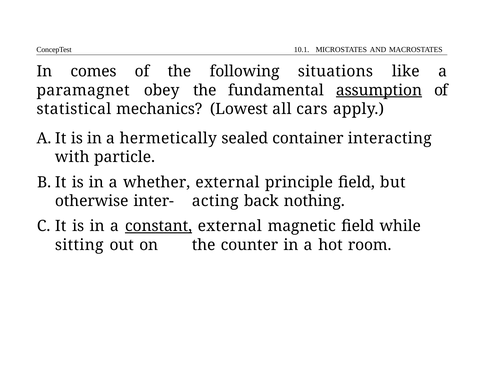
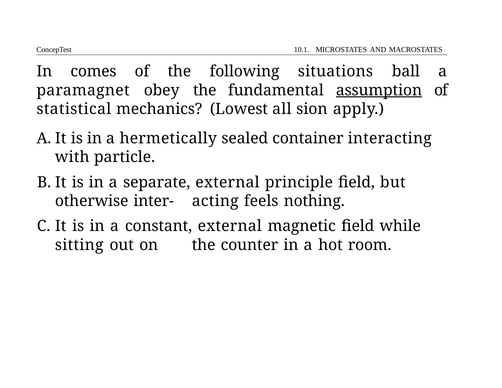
like: like -> ball
cars: cars -> sion
whether: whether -> separate
back: back -> feels
constant underline: present -> none
